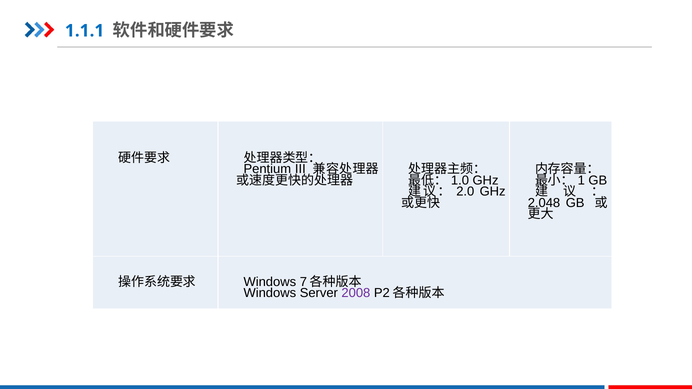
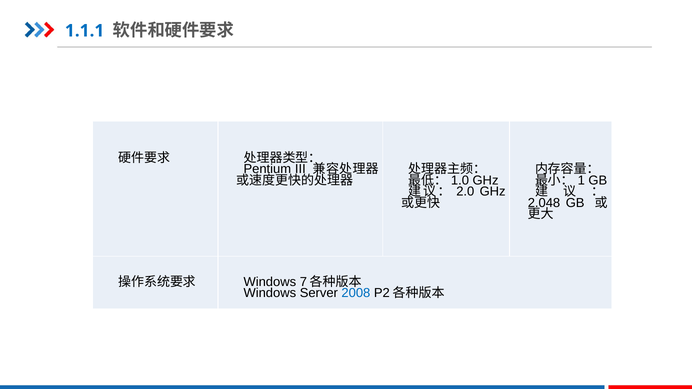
2008 colour: purple -> blue
